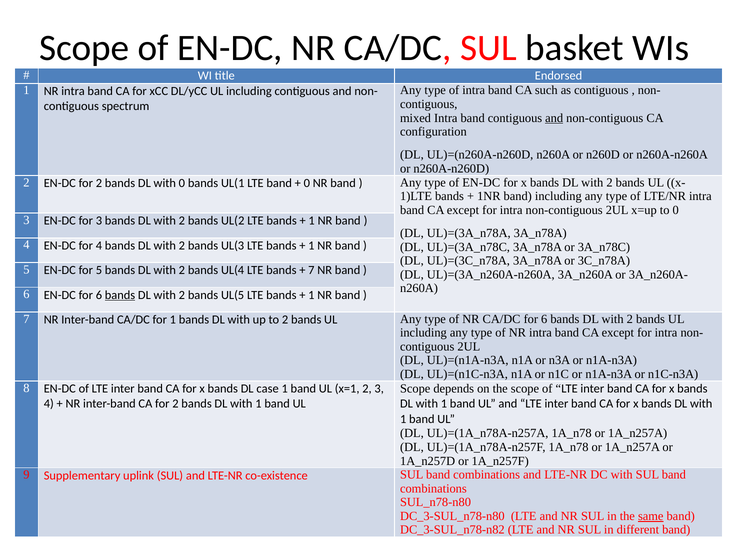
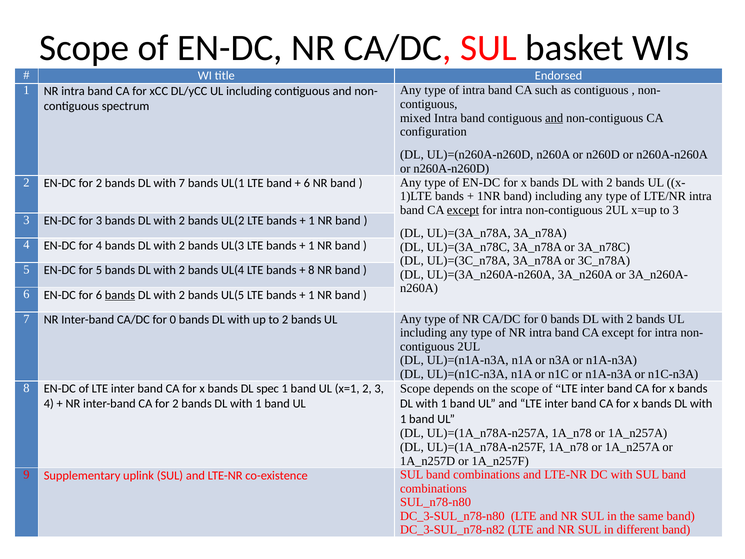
with 0: 0 -> 7
0 at (307, 183): 0 -> 6
except at (463, 210) underline: none -> present
to 0: 0 -> 3
7 at (311, 270): 7 -> 8
Inter-band CA/DC for 1: 1 -> 0
NR CA/DC for 6: 6 -> 0
case: case -> spec
same underline: present -> none
